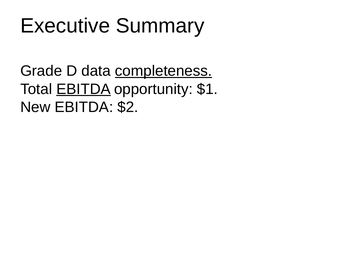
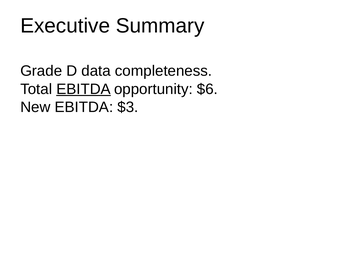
completeness underline: present -> none
$1: $1 -> $6
$2: $2 -> $3
